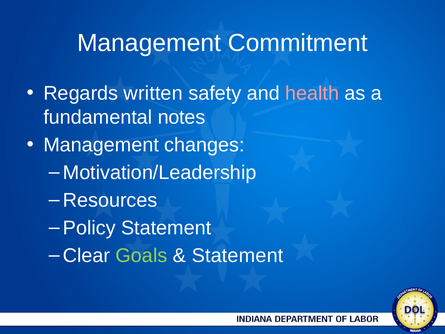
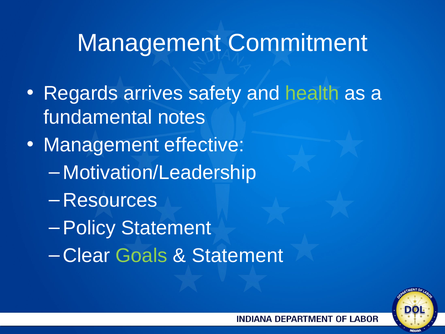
written: written -> arrives
health colour: pink -> light green
changes: changes -> effective
